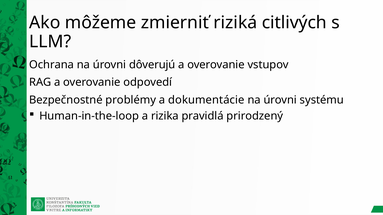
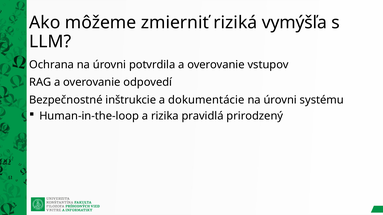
citlivých: citlivých -> vymýšľa
dôverujú: dôverujú -> potvrdila
problémy: problémy -> inštrukcie
